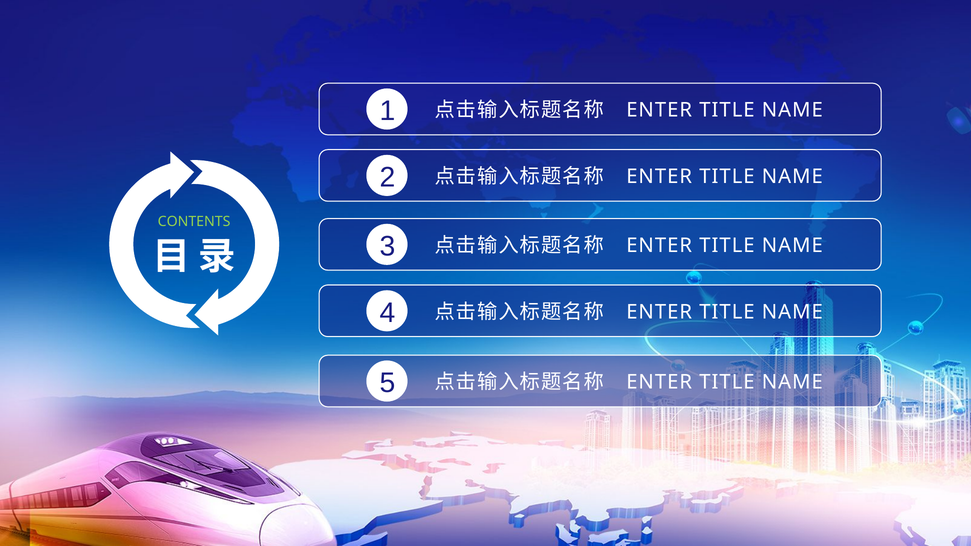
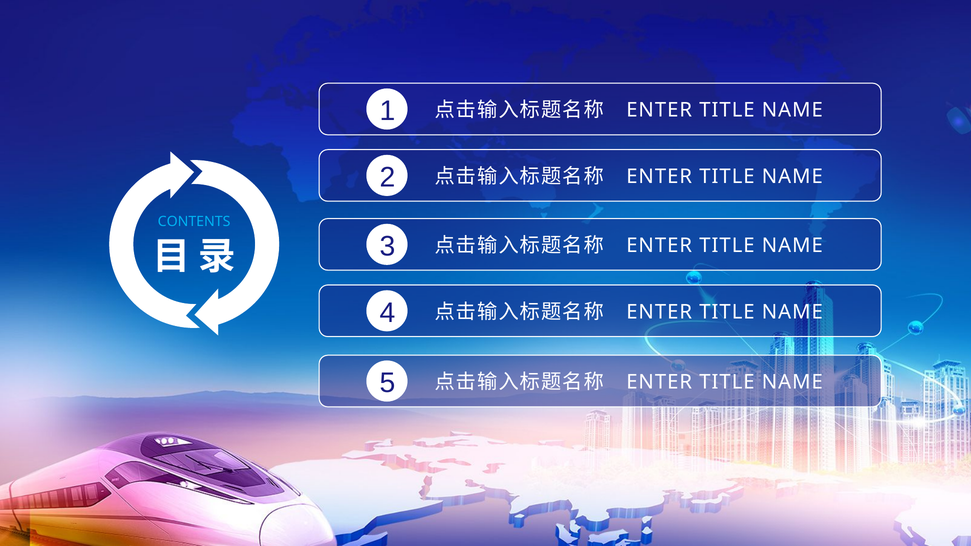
CONTENTS colour: light green -> light blue
